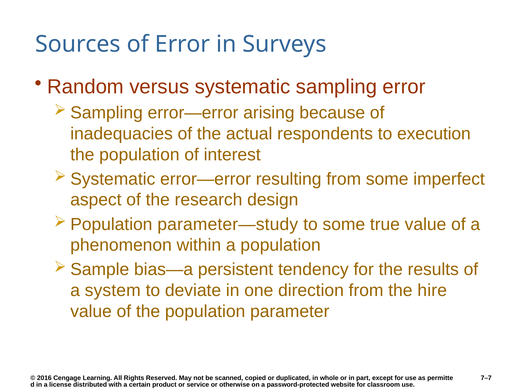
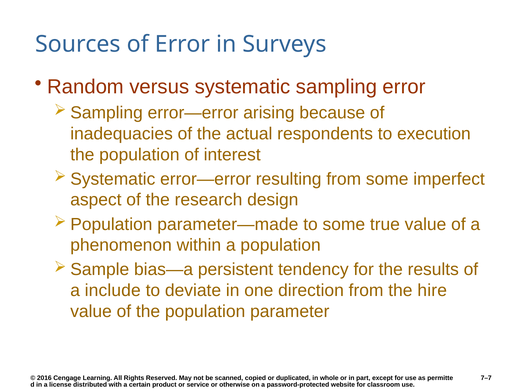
parameter—study: parameter—study -> parameter—made
system: system -> include
